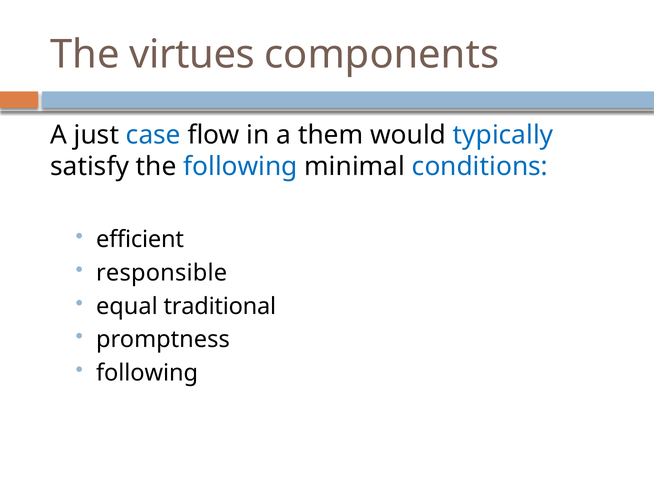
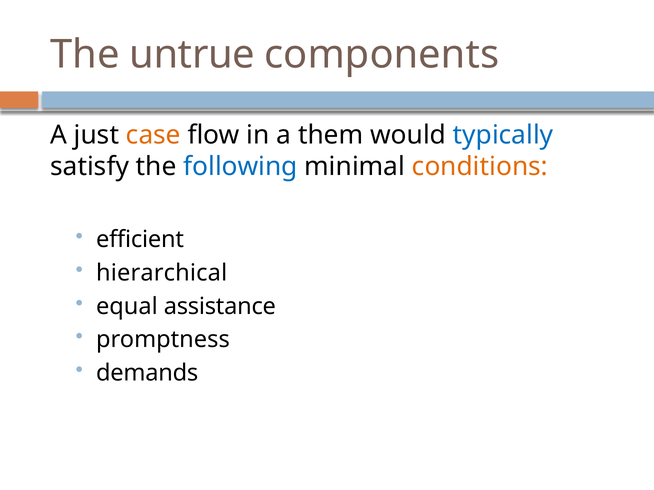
virtues: virtues -> untrue
case colour: blue -> orange
conditions colour: blue -> orange
responsible: responsible -> hierarchical
traditional: traditional -> assistance
following at (147, 373): following -> demands
